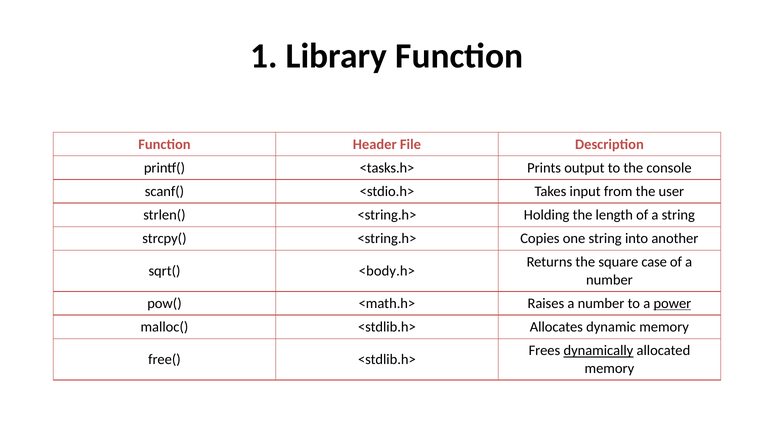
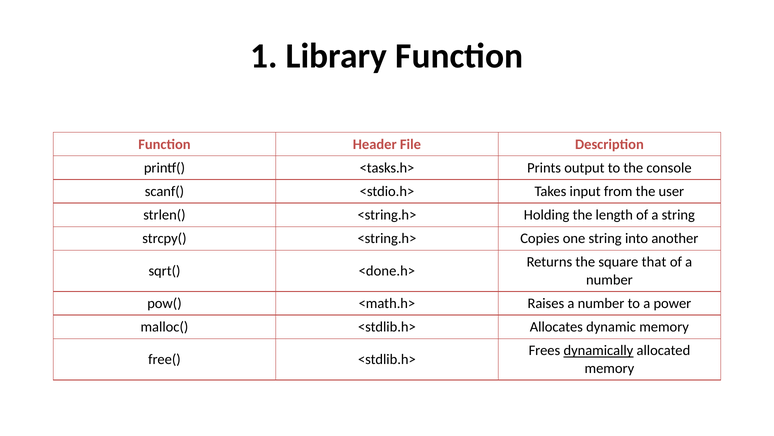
case: case -> that
<body.h>: <body.h> -> <done.h>
power underline: present -> none
